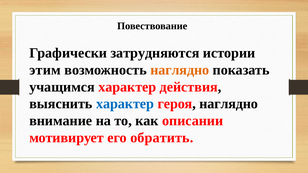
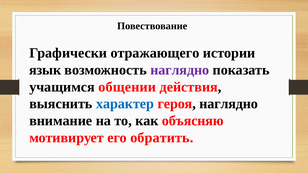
затрудняются: затрудняются -> отражающего
этим: этим -> язык
наглядно at (180, 70) colour: orange -> purple
учащимся характер: характер -> общении
описании: описании -> объясняю
